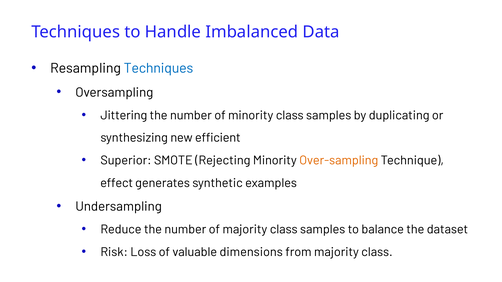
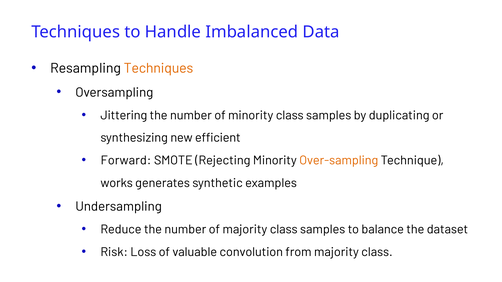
Techniques at (158, 68) colour: blue -> orange
Superior: Superior -> Forward
effect: effect -> works
dimensions: dimensions -> convolution
